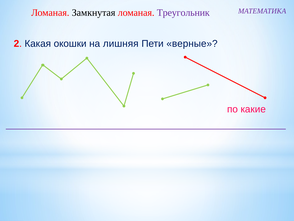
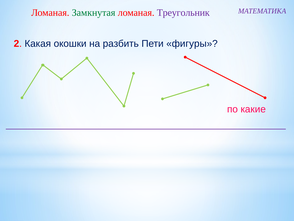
Замкнутая colour: black -> green
лишняя: лишняя -> разбить
верные: верные -> фигуры
